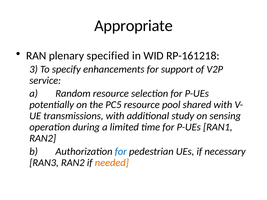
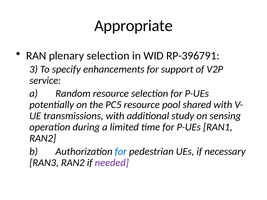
plenary specified: specified -> selection
RP-161218: RP-161218 -> RP-396791
needed colour: orange -> purple
